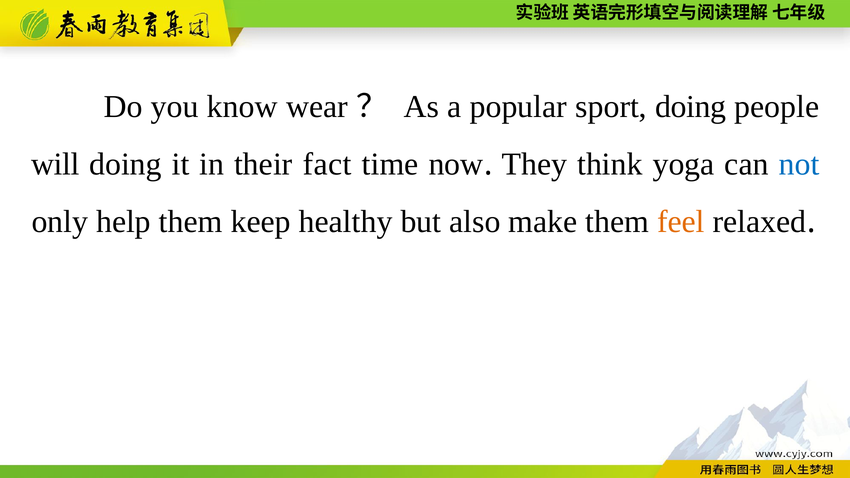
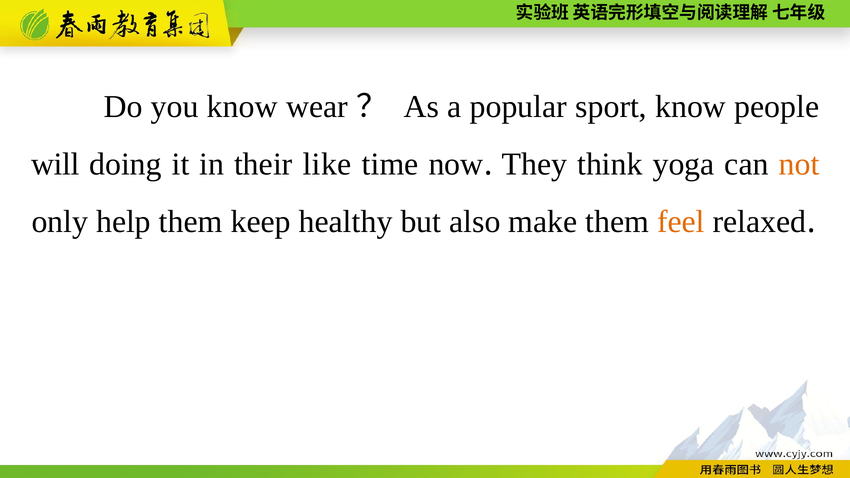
sport doing: doing -> know
fact: fact -> like
not colour: blue -> orange
